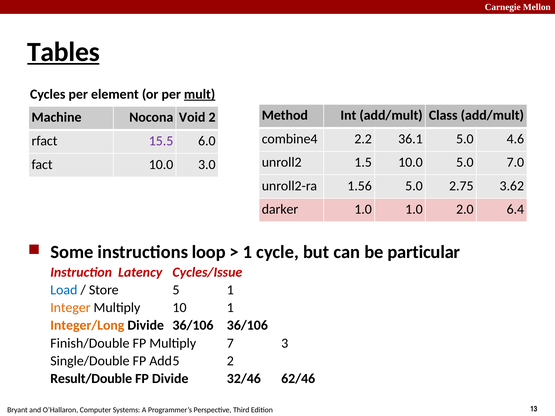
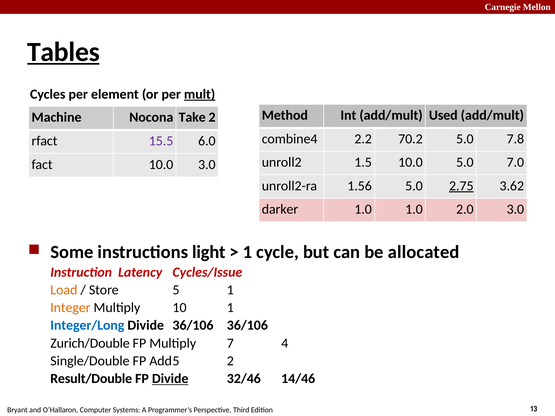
Class: Class -> Used
Void: Void -> Take
36.1: 36.1 -> 70.2
4.6: 4.6 -> 7.8
2.75 underline: none -> present
2.0 6.4: 6.4 -> 3.0
loop: loop -> light
particular: particular -> allocated
Load colour: blue -> orange
Integer/Long colour: orange -> blue
Finish/Double: Finish/Double -> Zurich/Double
3: 3 -> 4
Divide at (170, 379) underline: none -> present
62/46: 62/46 -> 14/46
